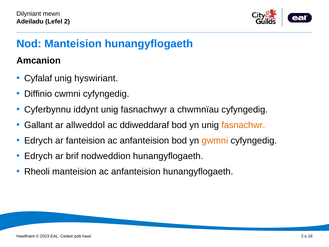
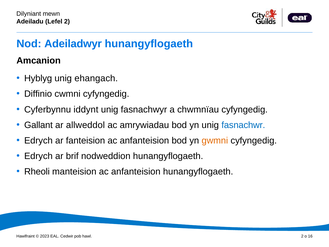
Nod Manteision: Manteision -> Adeiladwyr
Cyfalaf: Cyfalaf -> Hyblyg
hyswiriant: hyswiriant -> ehangach
ddiweddaraf: ddiweddaraf -> amrywiadau
fasnachwr colour: orange -> blue
